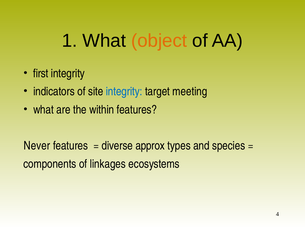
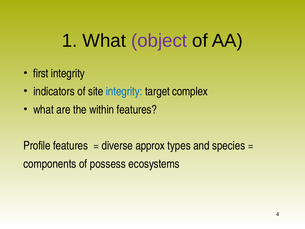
object colour: orange -> purple
meeting: meeting -> complex
Never: Never -> Profile
linkages: linkages -> possess
